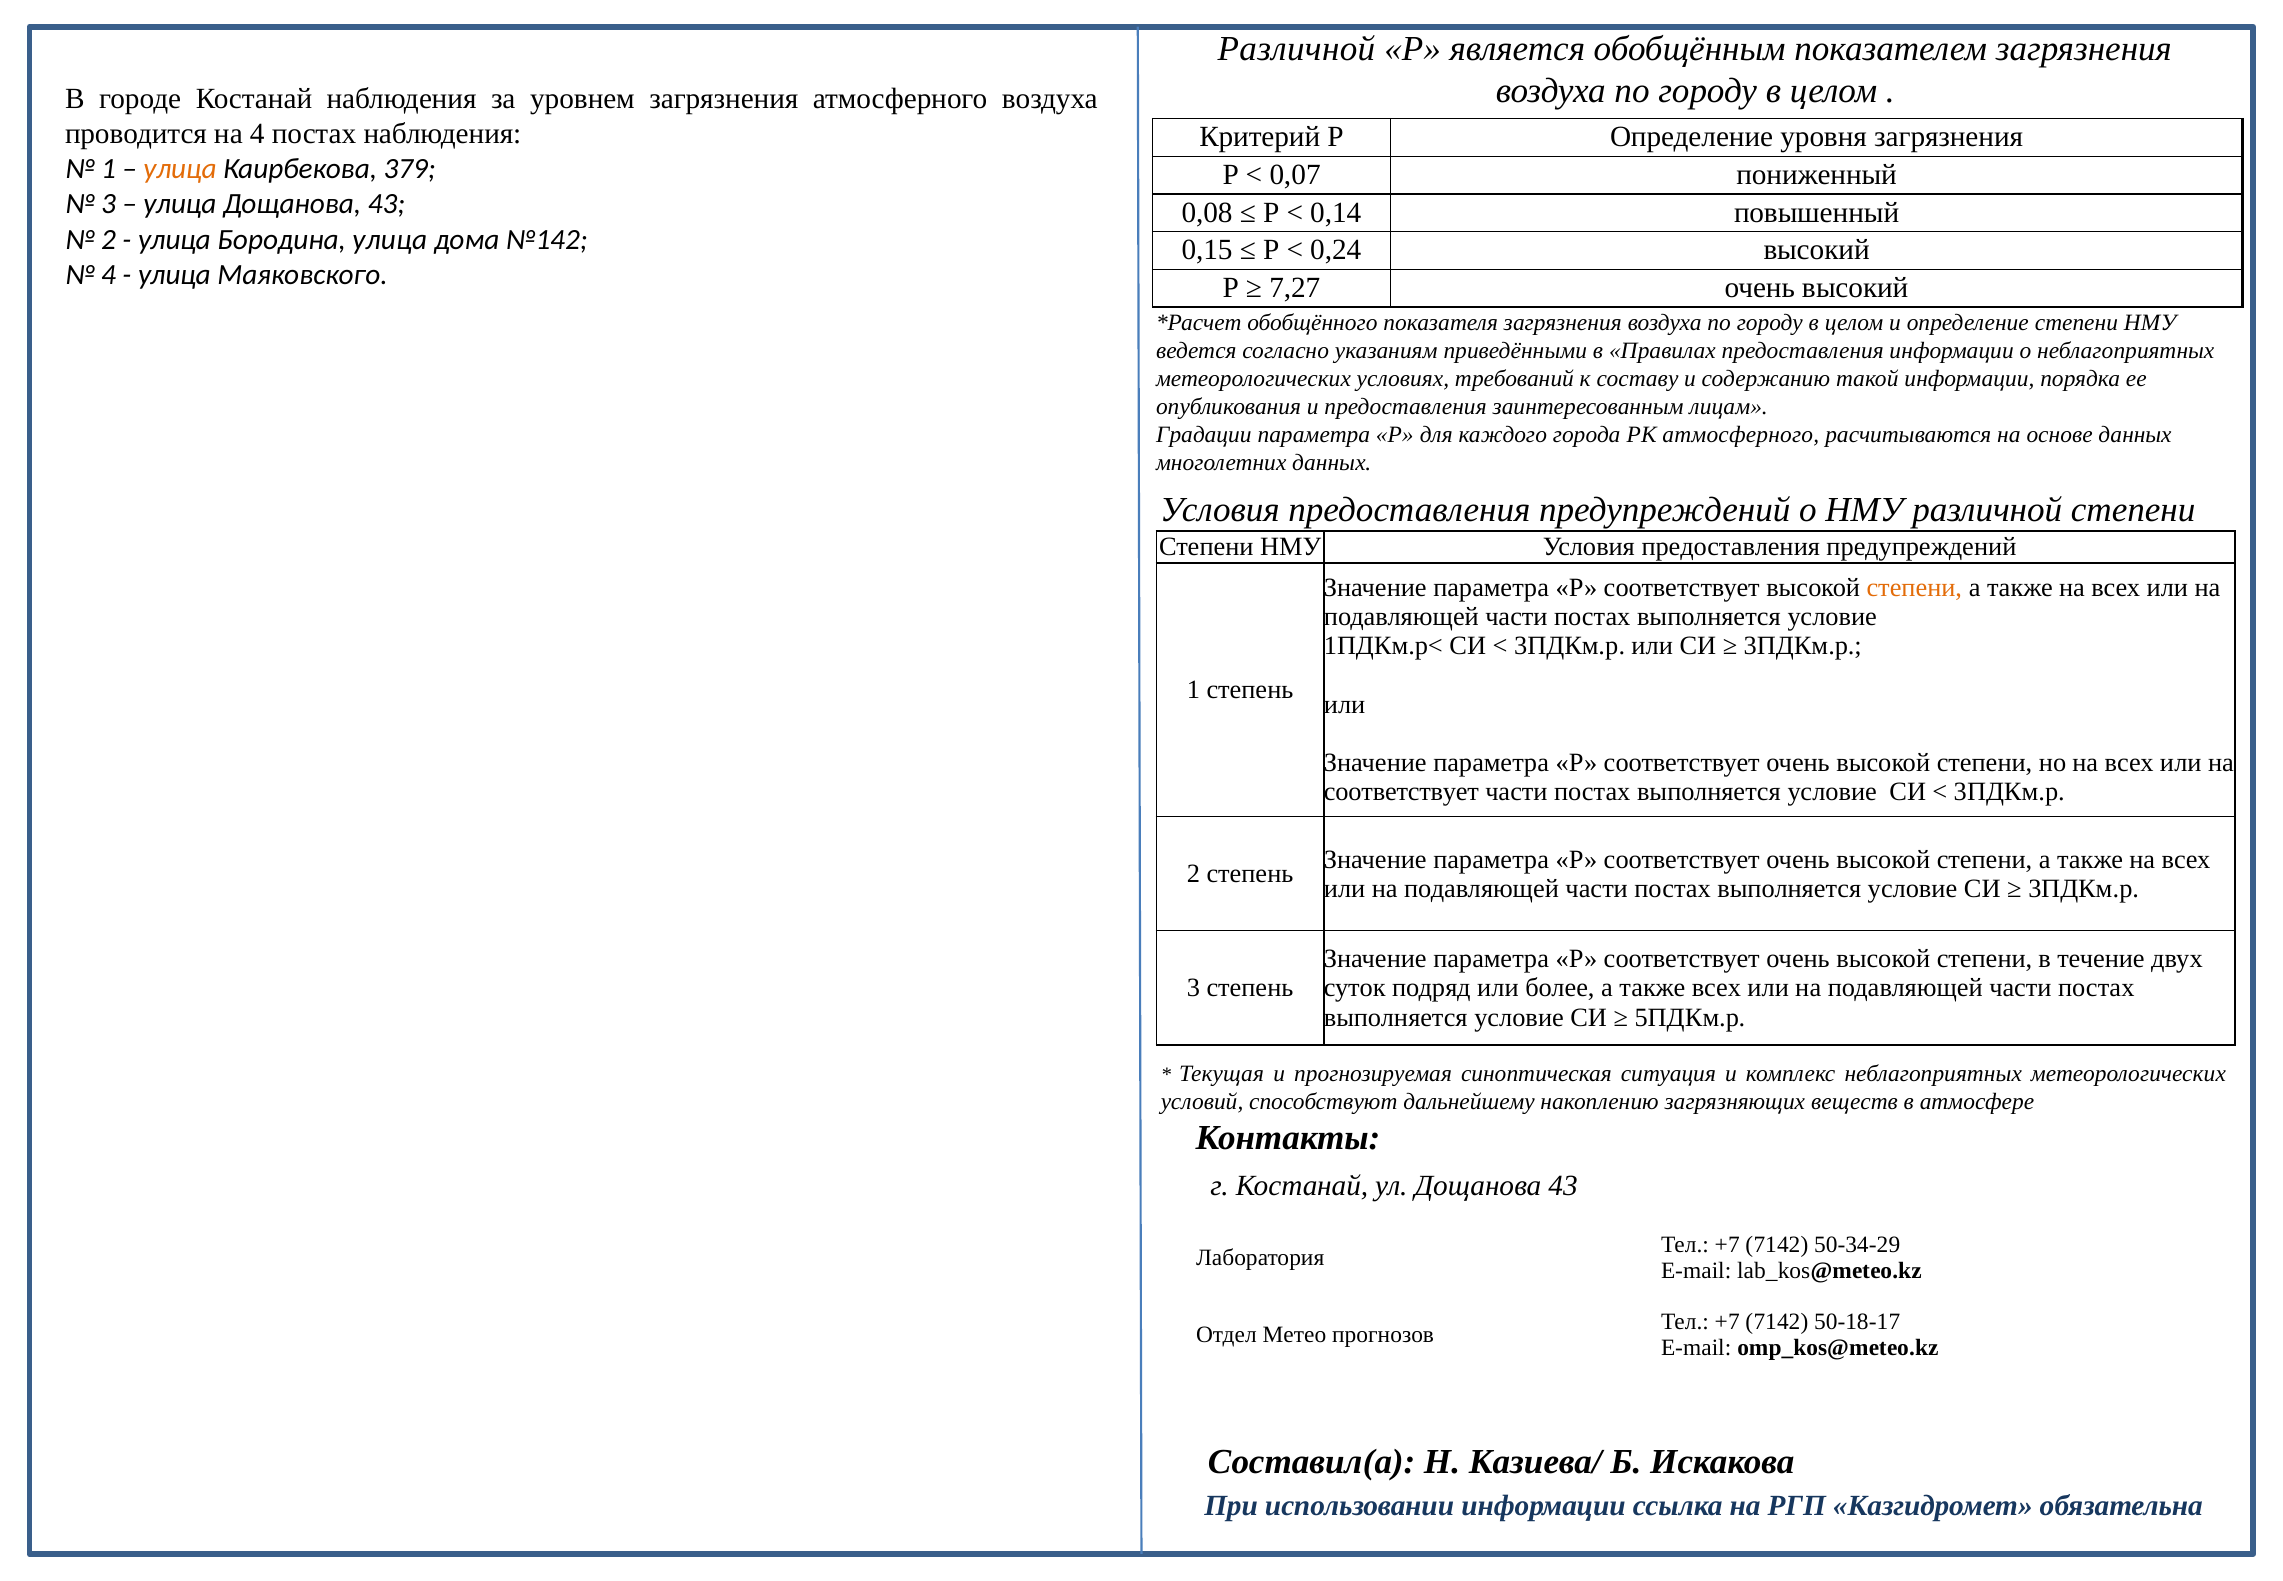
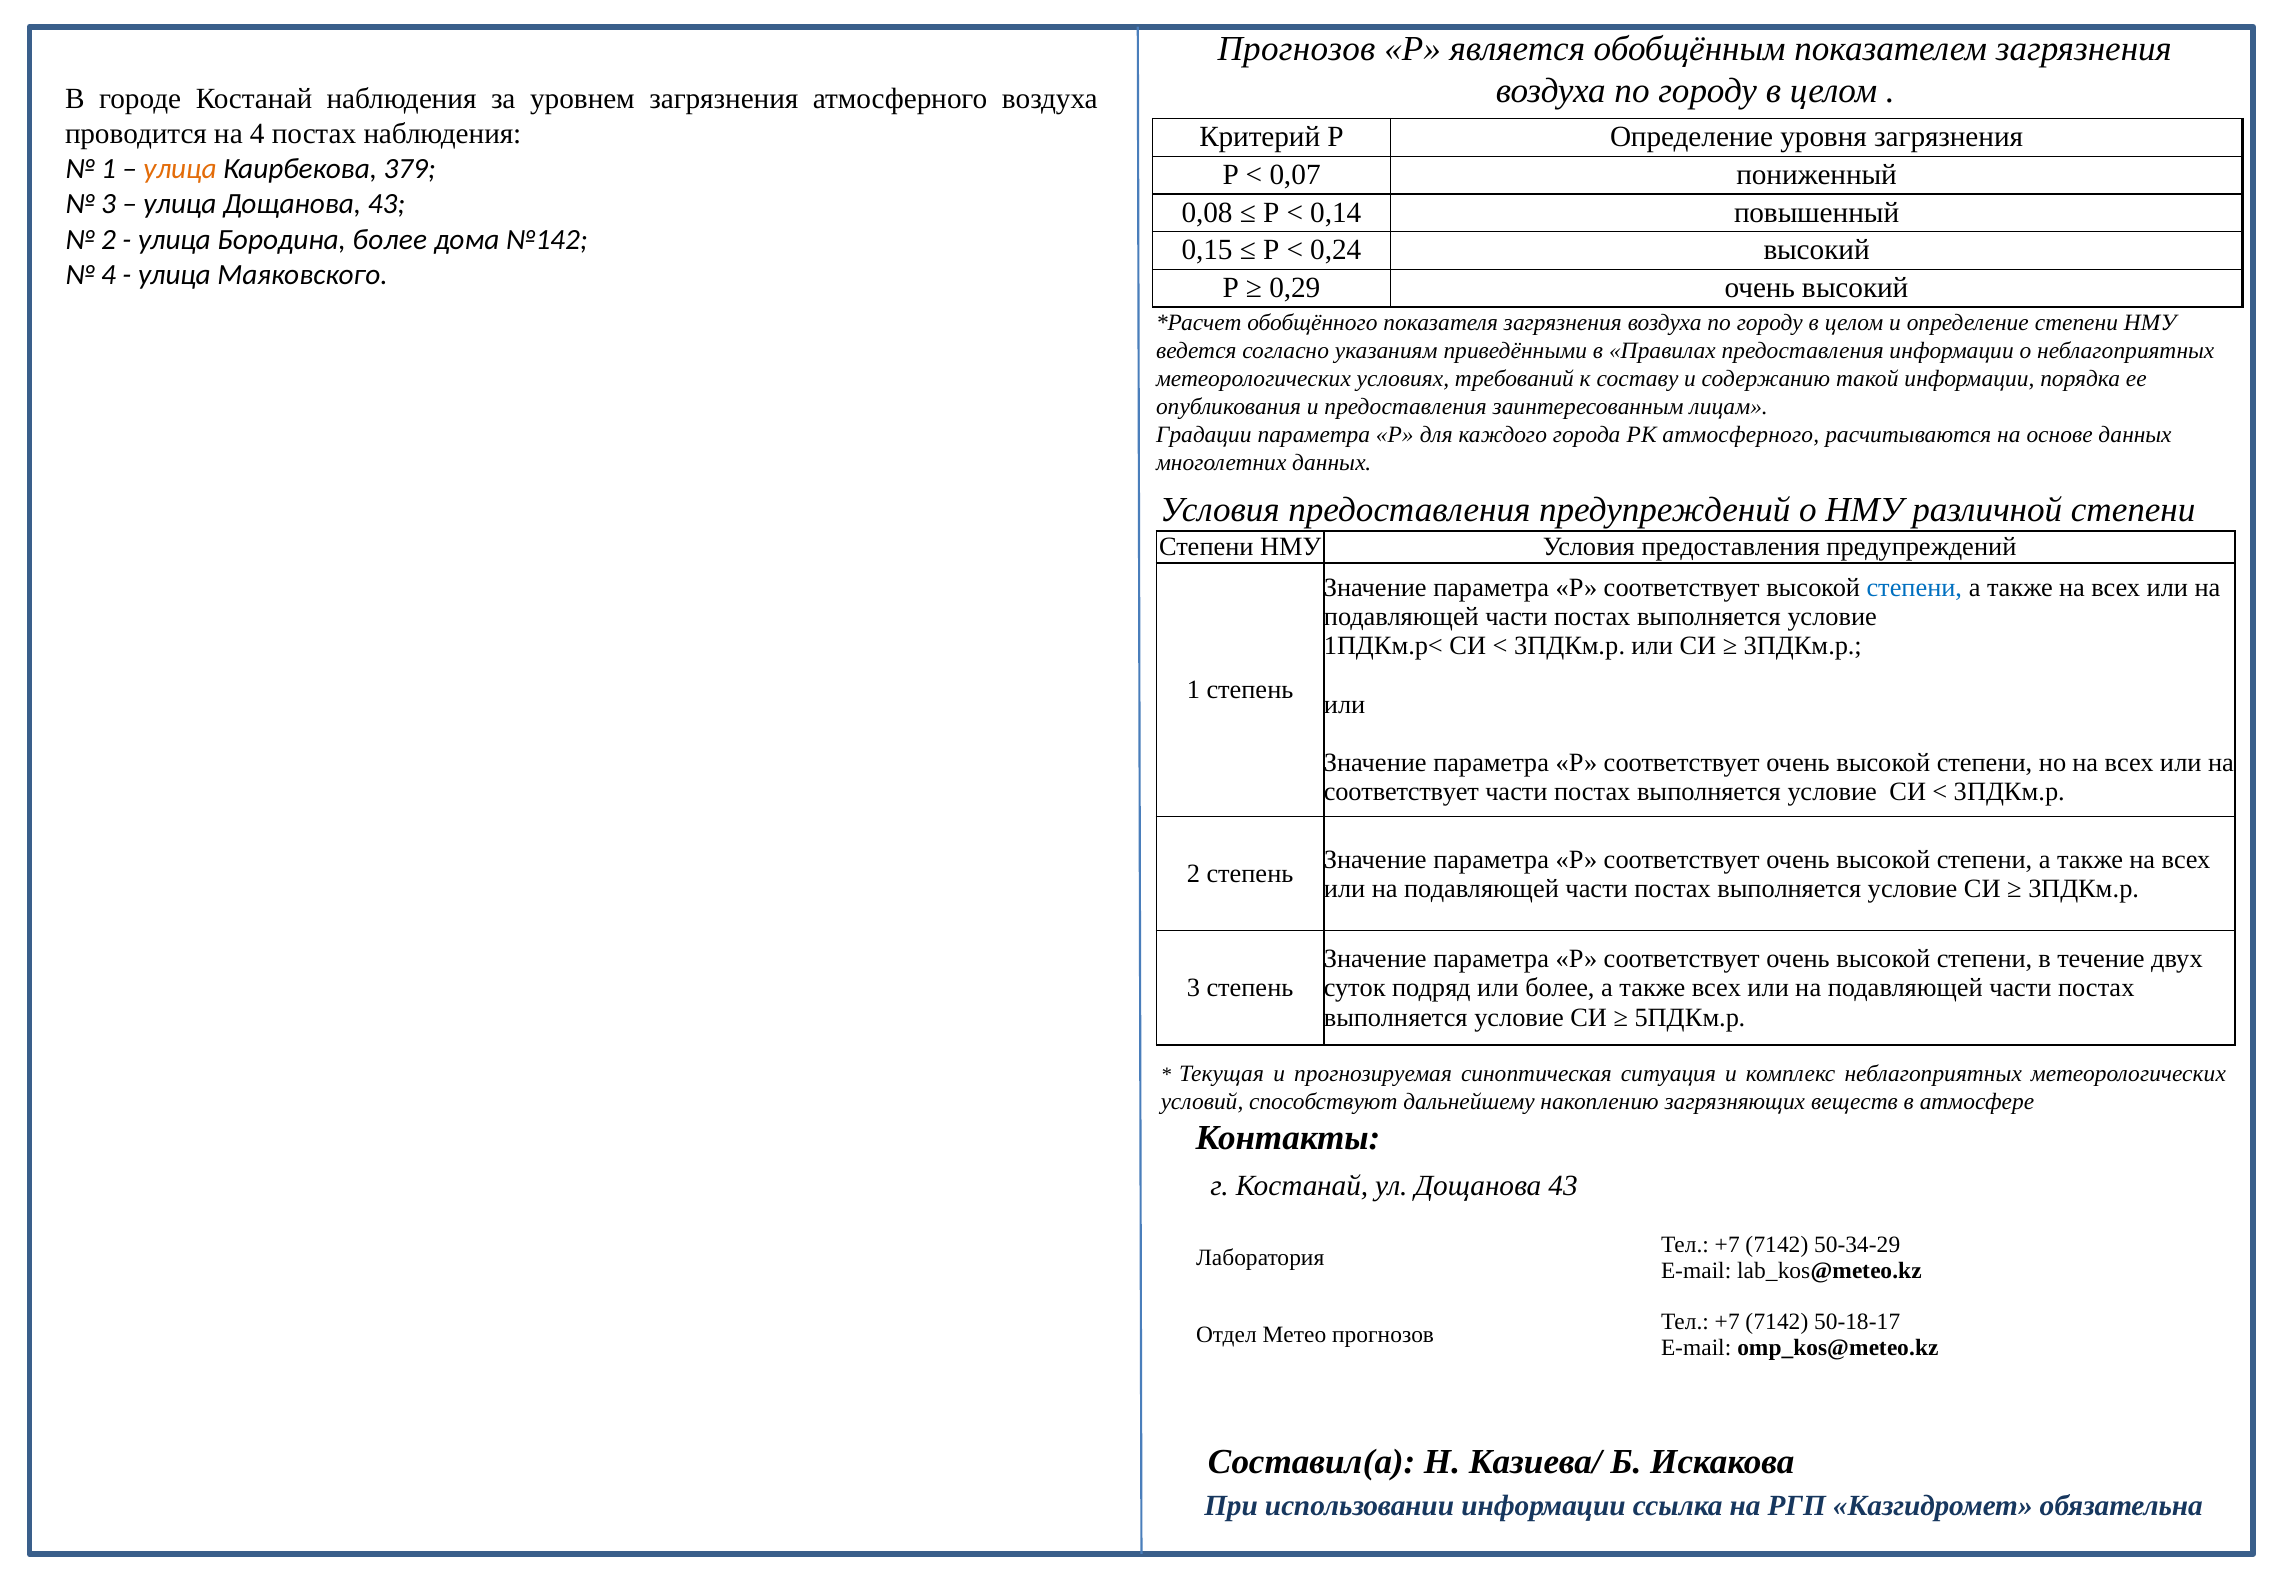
Различной at (1296, 49): Различной -> Прогнозов
Бородина улица: улица -> более
7,27: 7,27 -> 0,29
степени at (1914, 588) colour: orange -> blue
